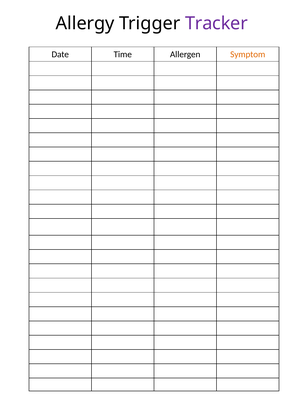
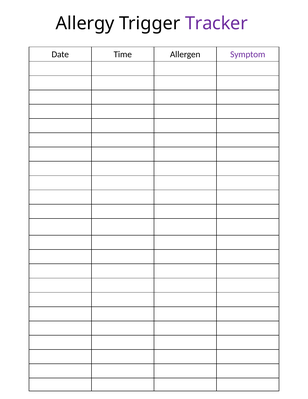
Symptom colour: orange -> purple
